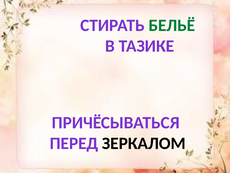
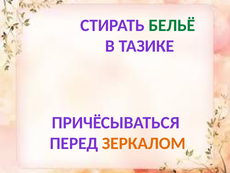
ЗЕРКАЛОМ colour: black -> orange
